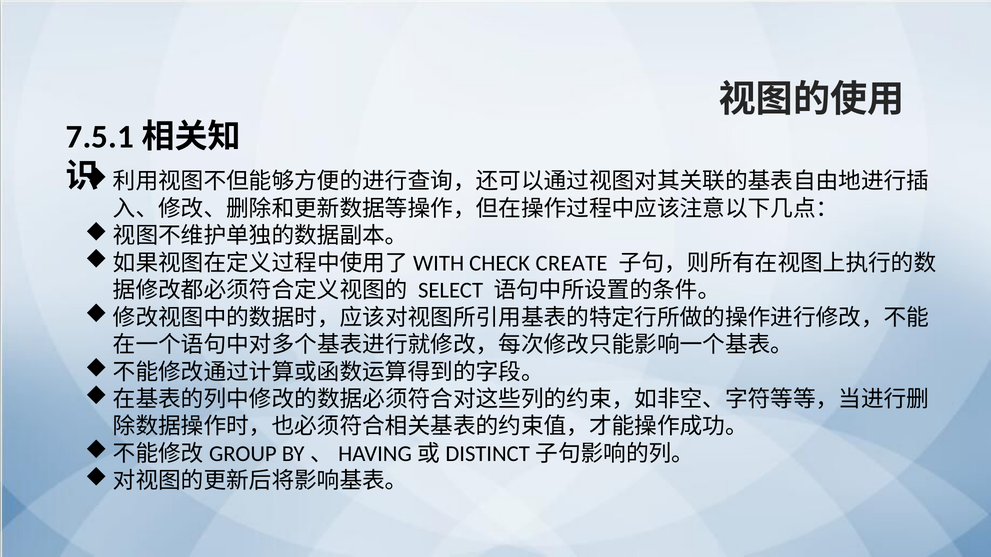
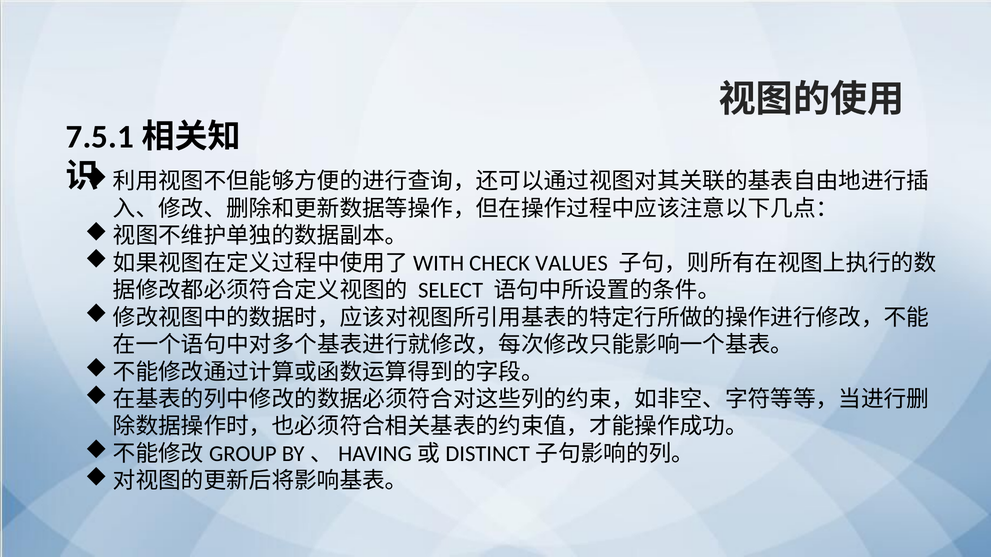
CREATE: CREATE -> VALUES
